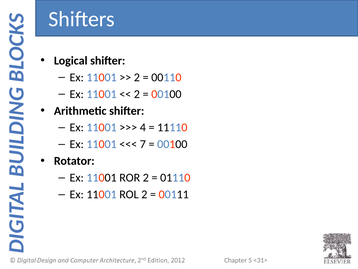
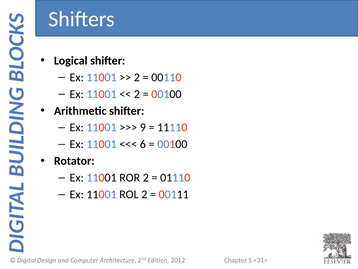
4: 4 -> 9
7: 7 -> 6
